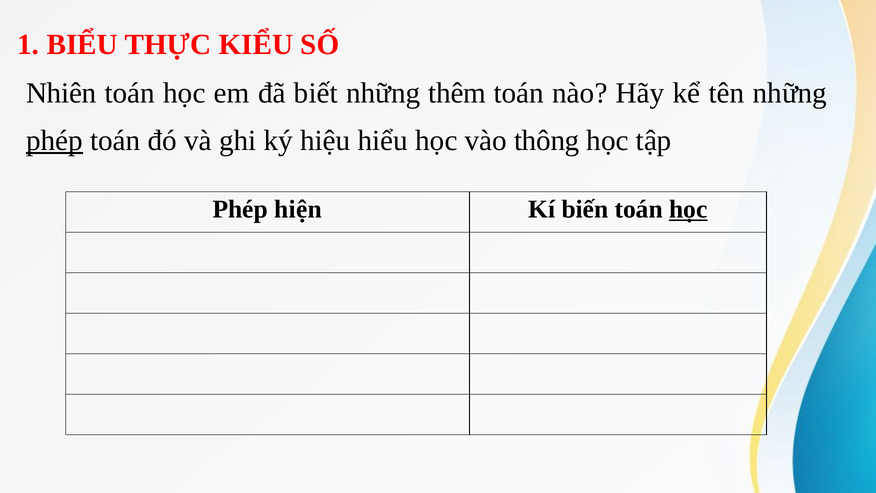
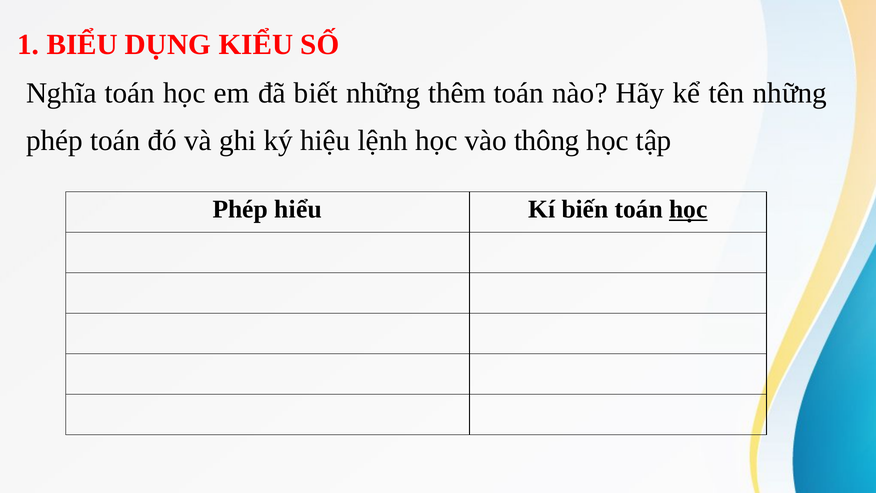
THỰC: THỰC -> DỤNG
Nhiên: Nhiên -> Nghĩa
phép at (54, 140) underline: present -> none
hiểu: hiểu -> lệnh
hiện: hiện -> hiểu
